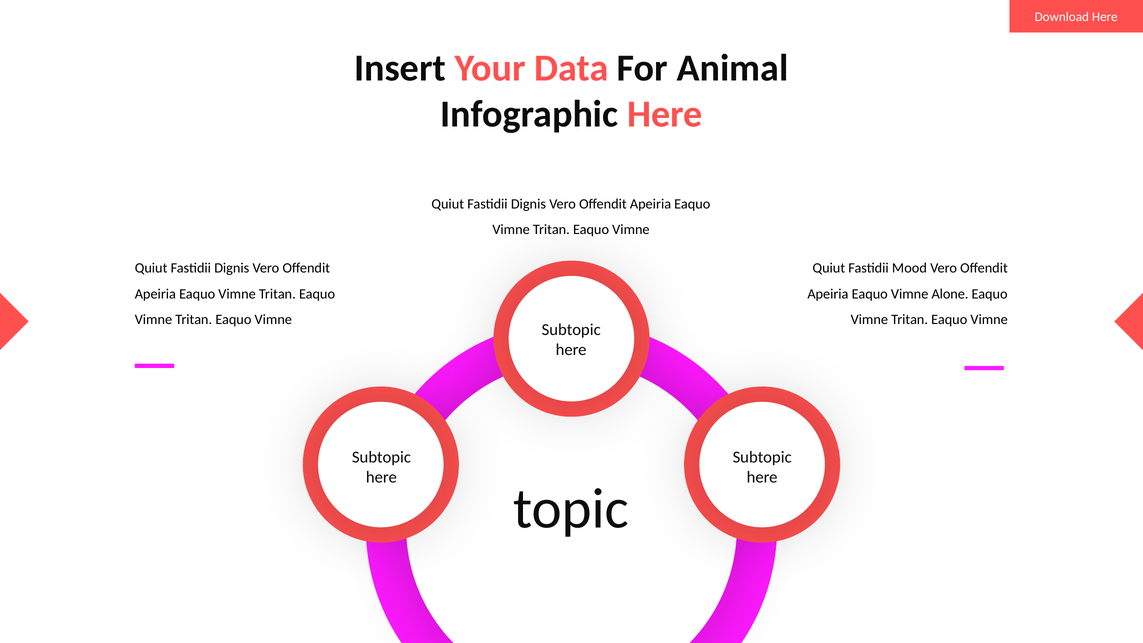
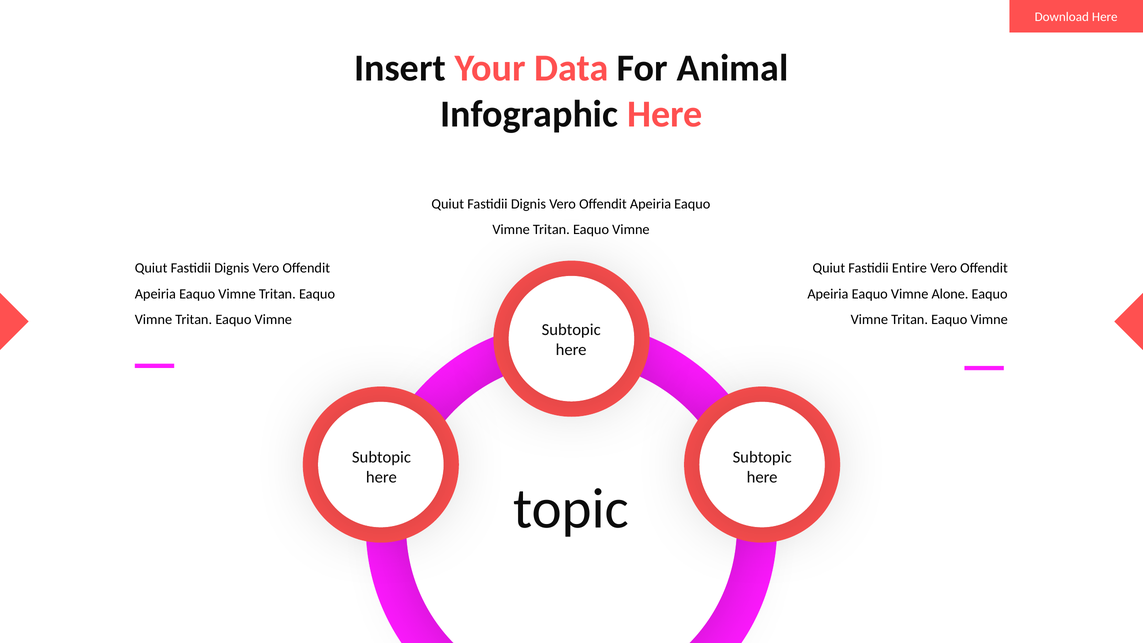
Mood: Mood -> Entire
